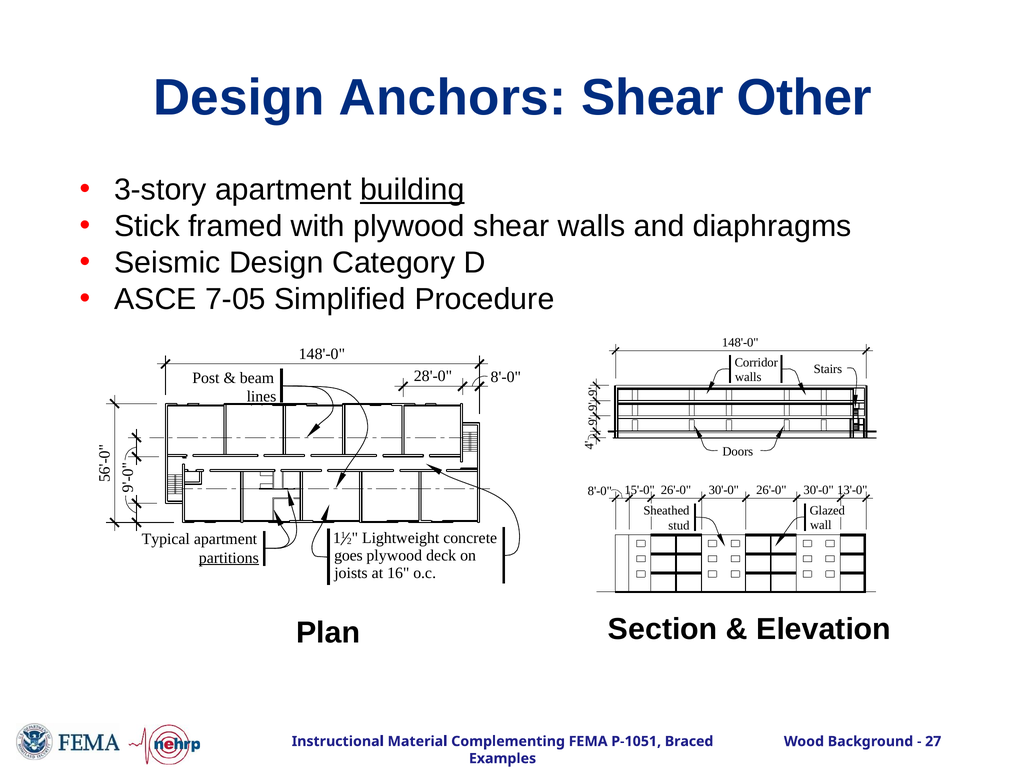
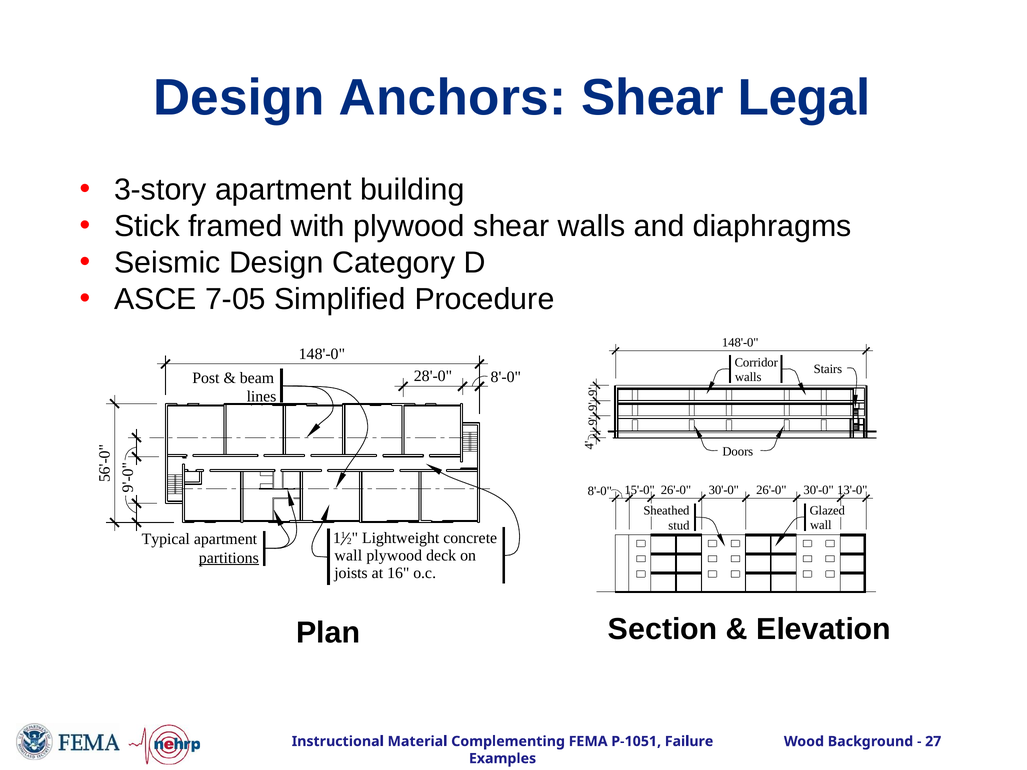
Other: Other -> Legal
building underline: present -> none
goes at (348, 555): goes -> wall
Braced: Braced -> Failure
